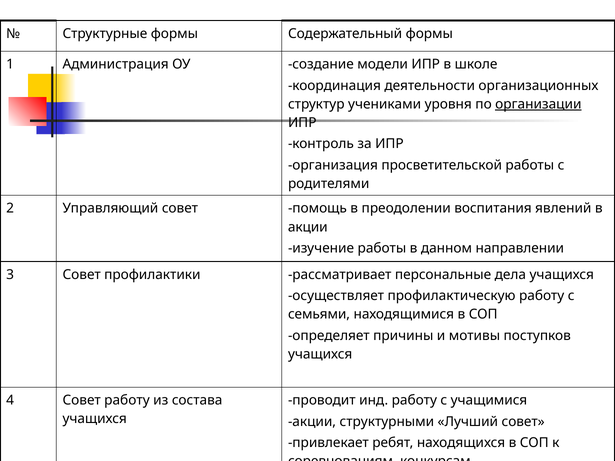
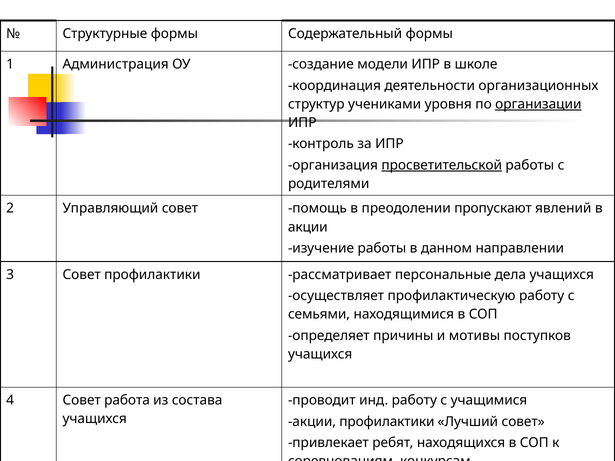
просветительской underline: none -> present
воспитания: воспитания -> пропускают
Совет работу: работу -> работа
акции структурными: структурными -> профилактики
